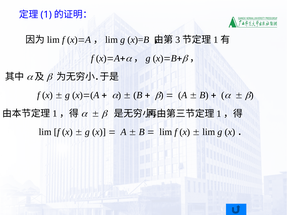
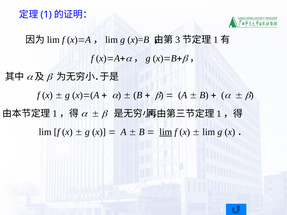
lim at (166, 132) underline: none -> present
